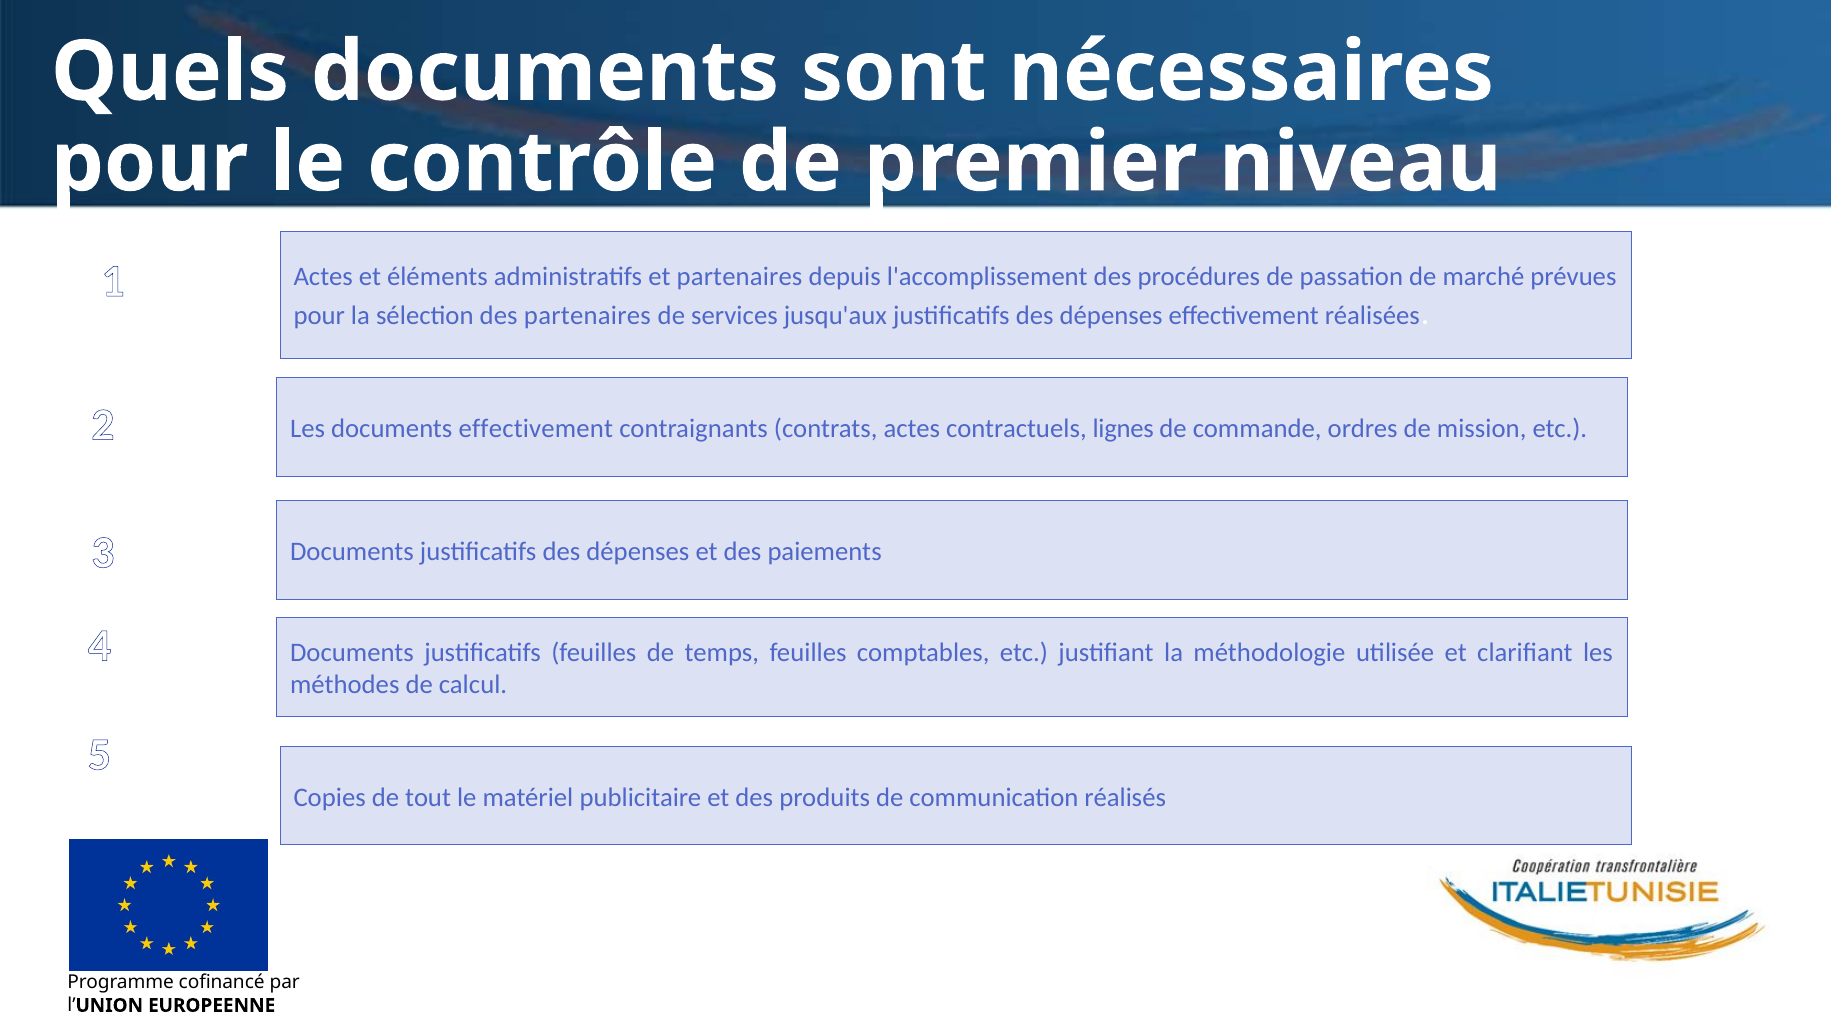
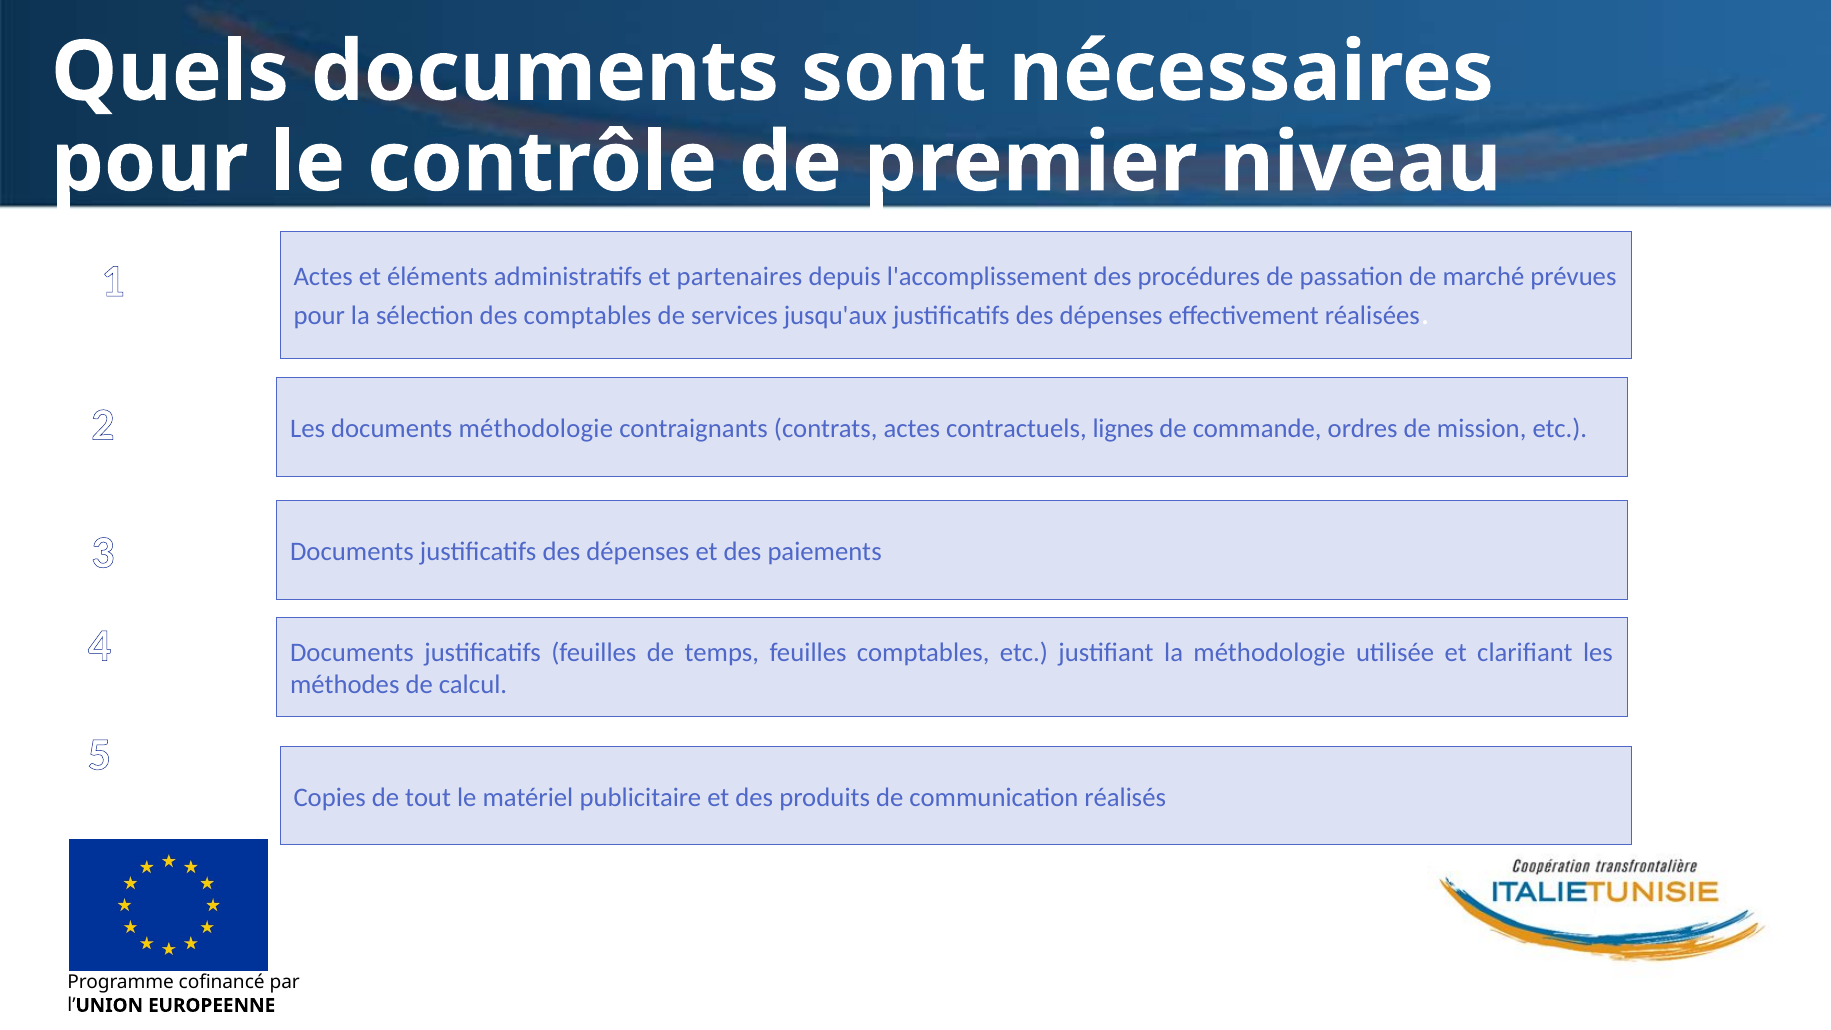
des partenaires: partenaires -> comptables
documents effectivement: effectivement -> méthodologie
